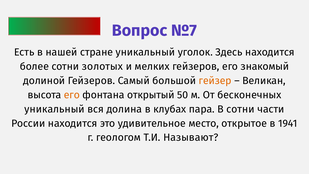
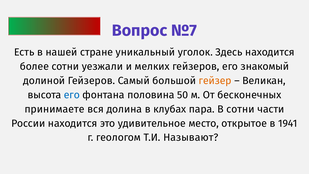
золотых: золотых -> уезжали
его at (72, 95) colour: orange -> blue
открытый: открытый -> половина
уникальный at (55, 109): уникальный -> принимаете
